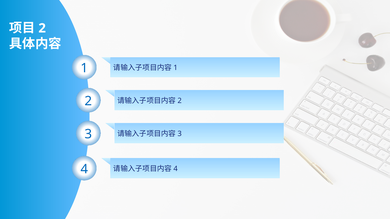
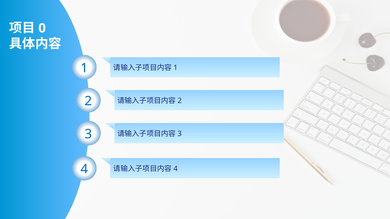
2 at (42, 28): 2 -> 0
